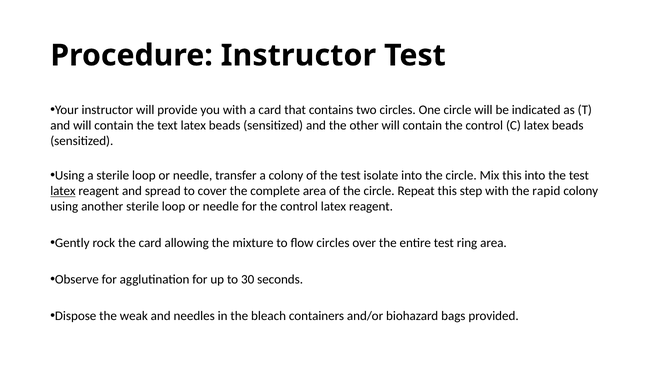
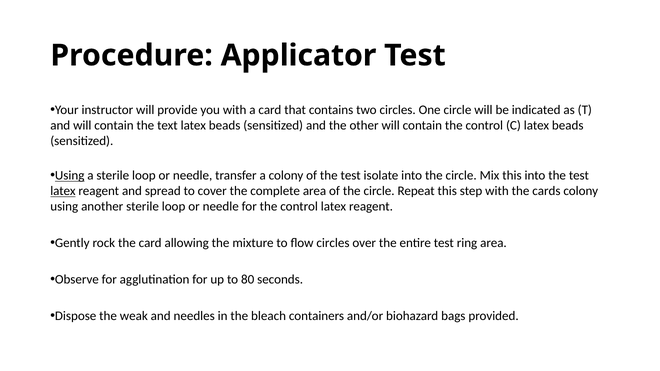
Procedure Instructor: Instructor -> Applicator
Using at (70, 176) underline: none -> present
rapid: rapid -> cards
30: 30 -> 80
